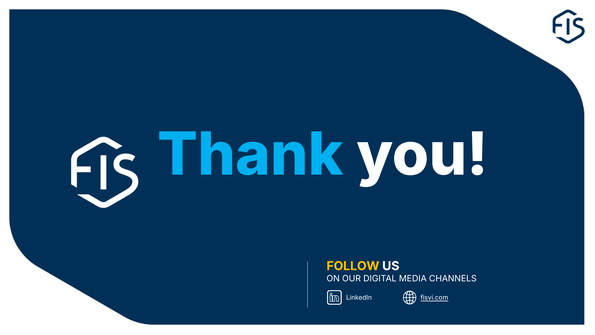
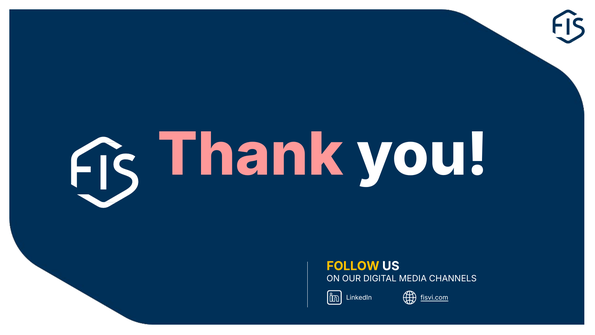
Thank colour: light blue -> pink
